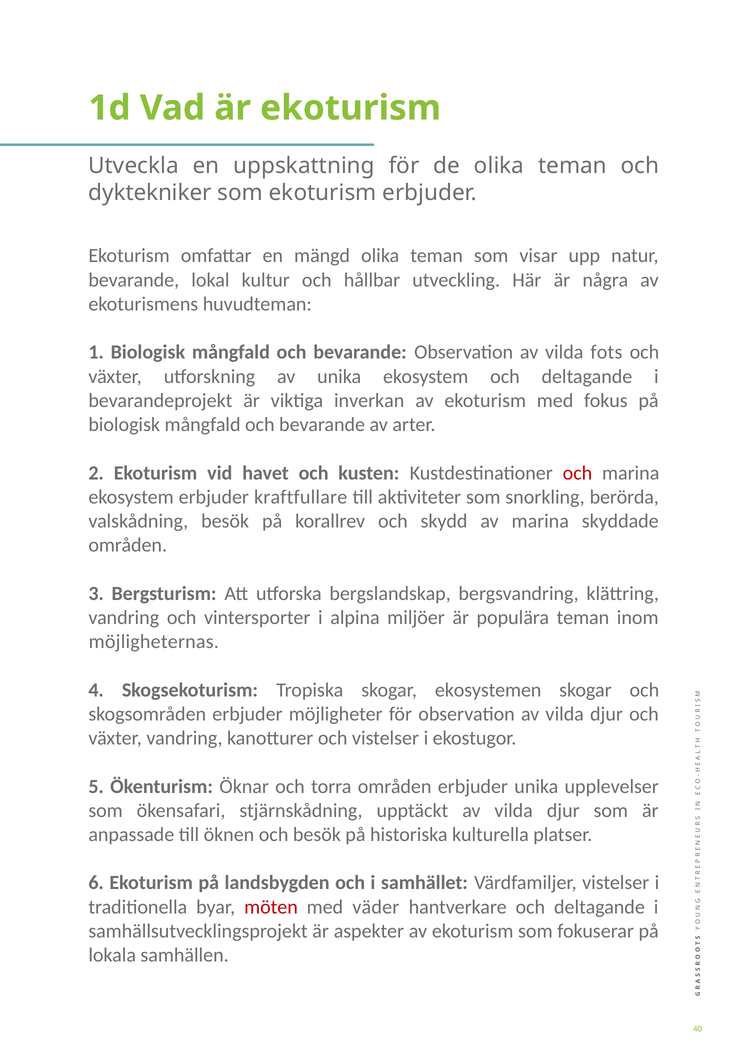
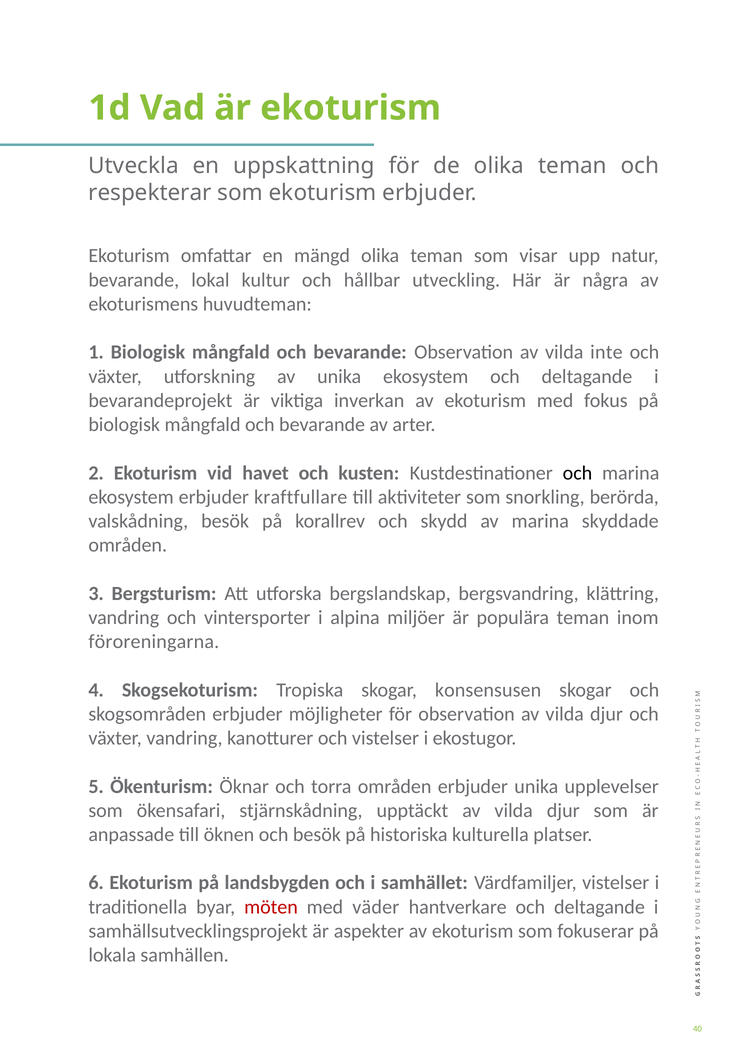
dyktekniker: dyktekniker -> respekterar
fots: fots -> inte
och at (577, 473) colour: red -> black
möjligheternas: möjligheternas -> föroreningarna
ekosystemen: ekosystemen -> konsensusen
